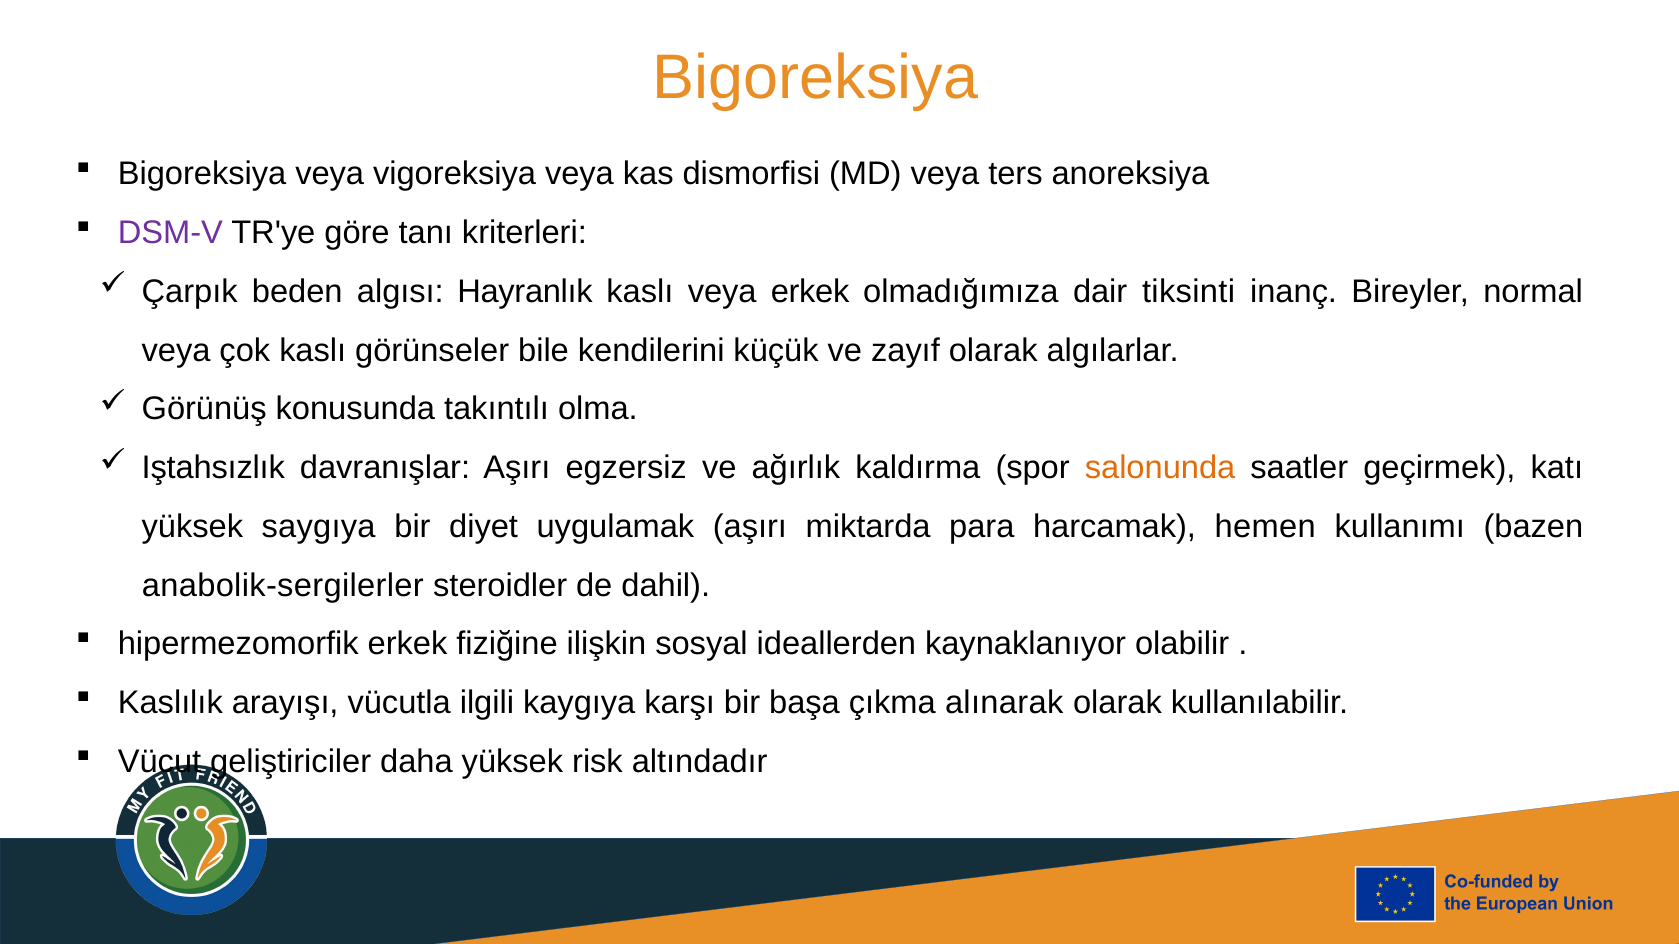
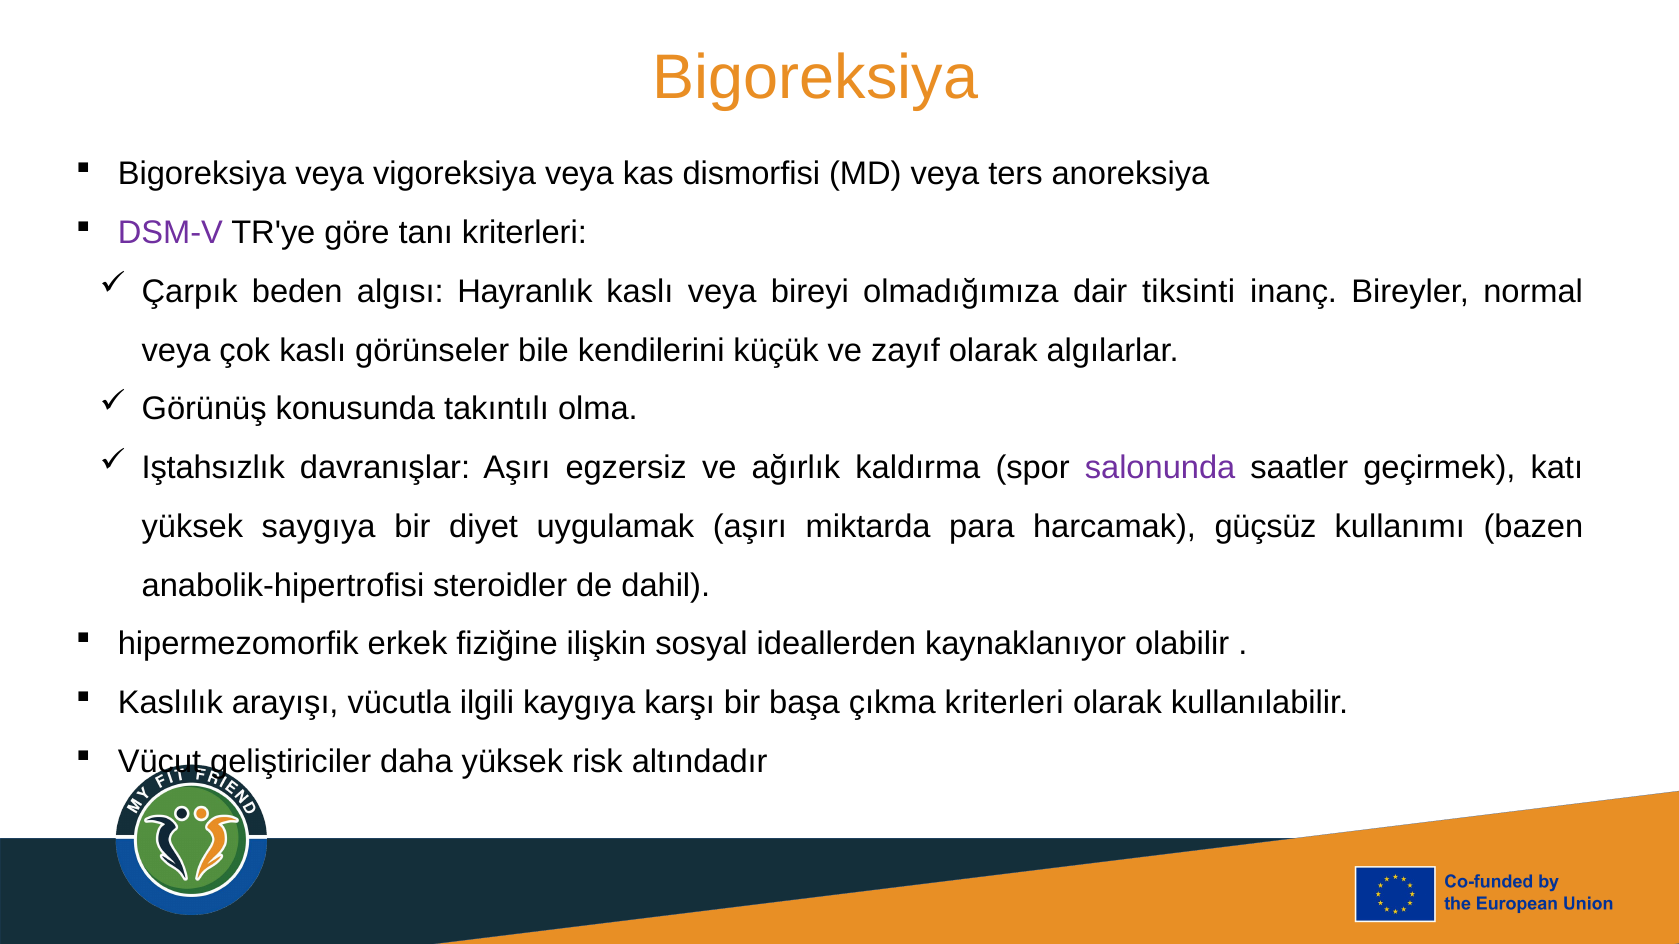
veya erkek: erkek -> bireyi
salonunda colour: orange -> purple
hemen: hemen -> güçsüz
anabolik-sergilerler: anabolik-sergilerler -> anabolik-hipertrofisi
çıkma alınarak: alınarak -> kriterleri
